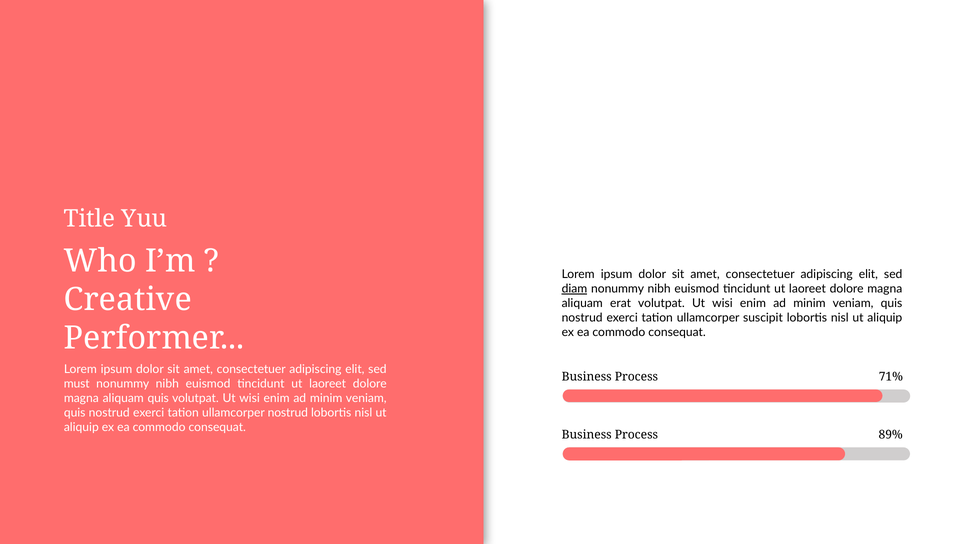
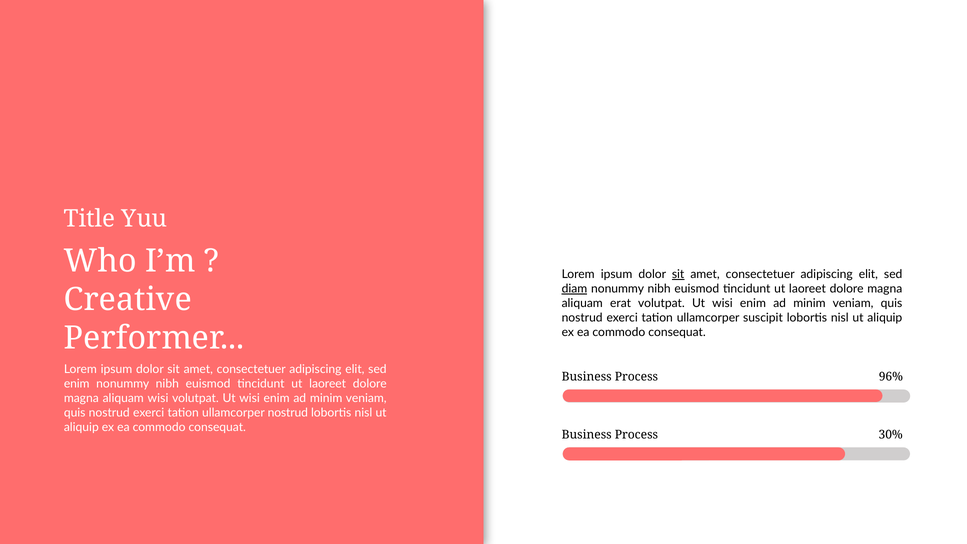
sit at (678, 274) underline: none -> present
71%: 71% -> 96%
must at (77, 384): must -> enim
aliquam quis: quis -> wisi
89%: 89% -> 30%
